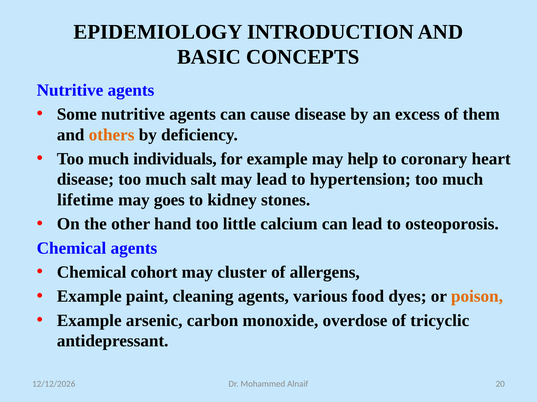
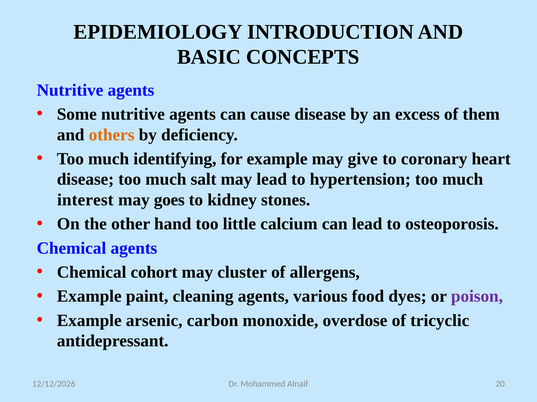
individuals: individuals -> identifying
help: help -> give
lifetime: lifetime -> interest
poison colour: orange -> purple
